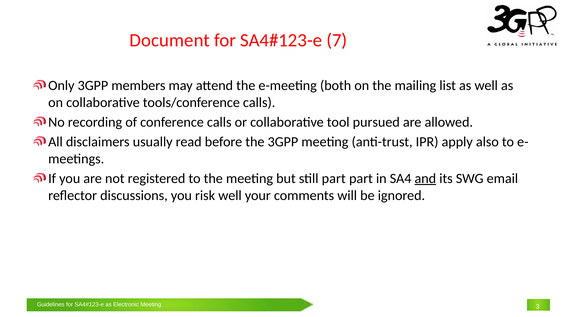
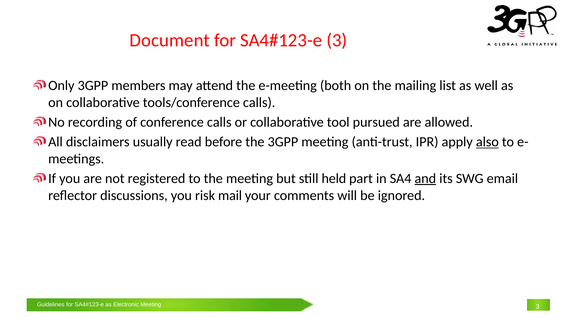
7 at (337, 40): 7 -> 3
also underline: none -> present
still part: part -> held
risk well: well -> mail
